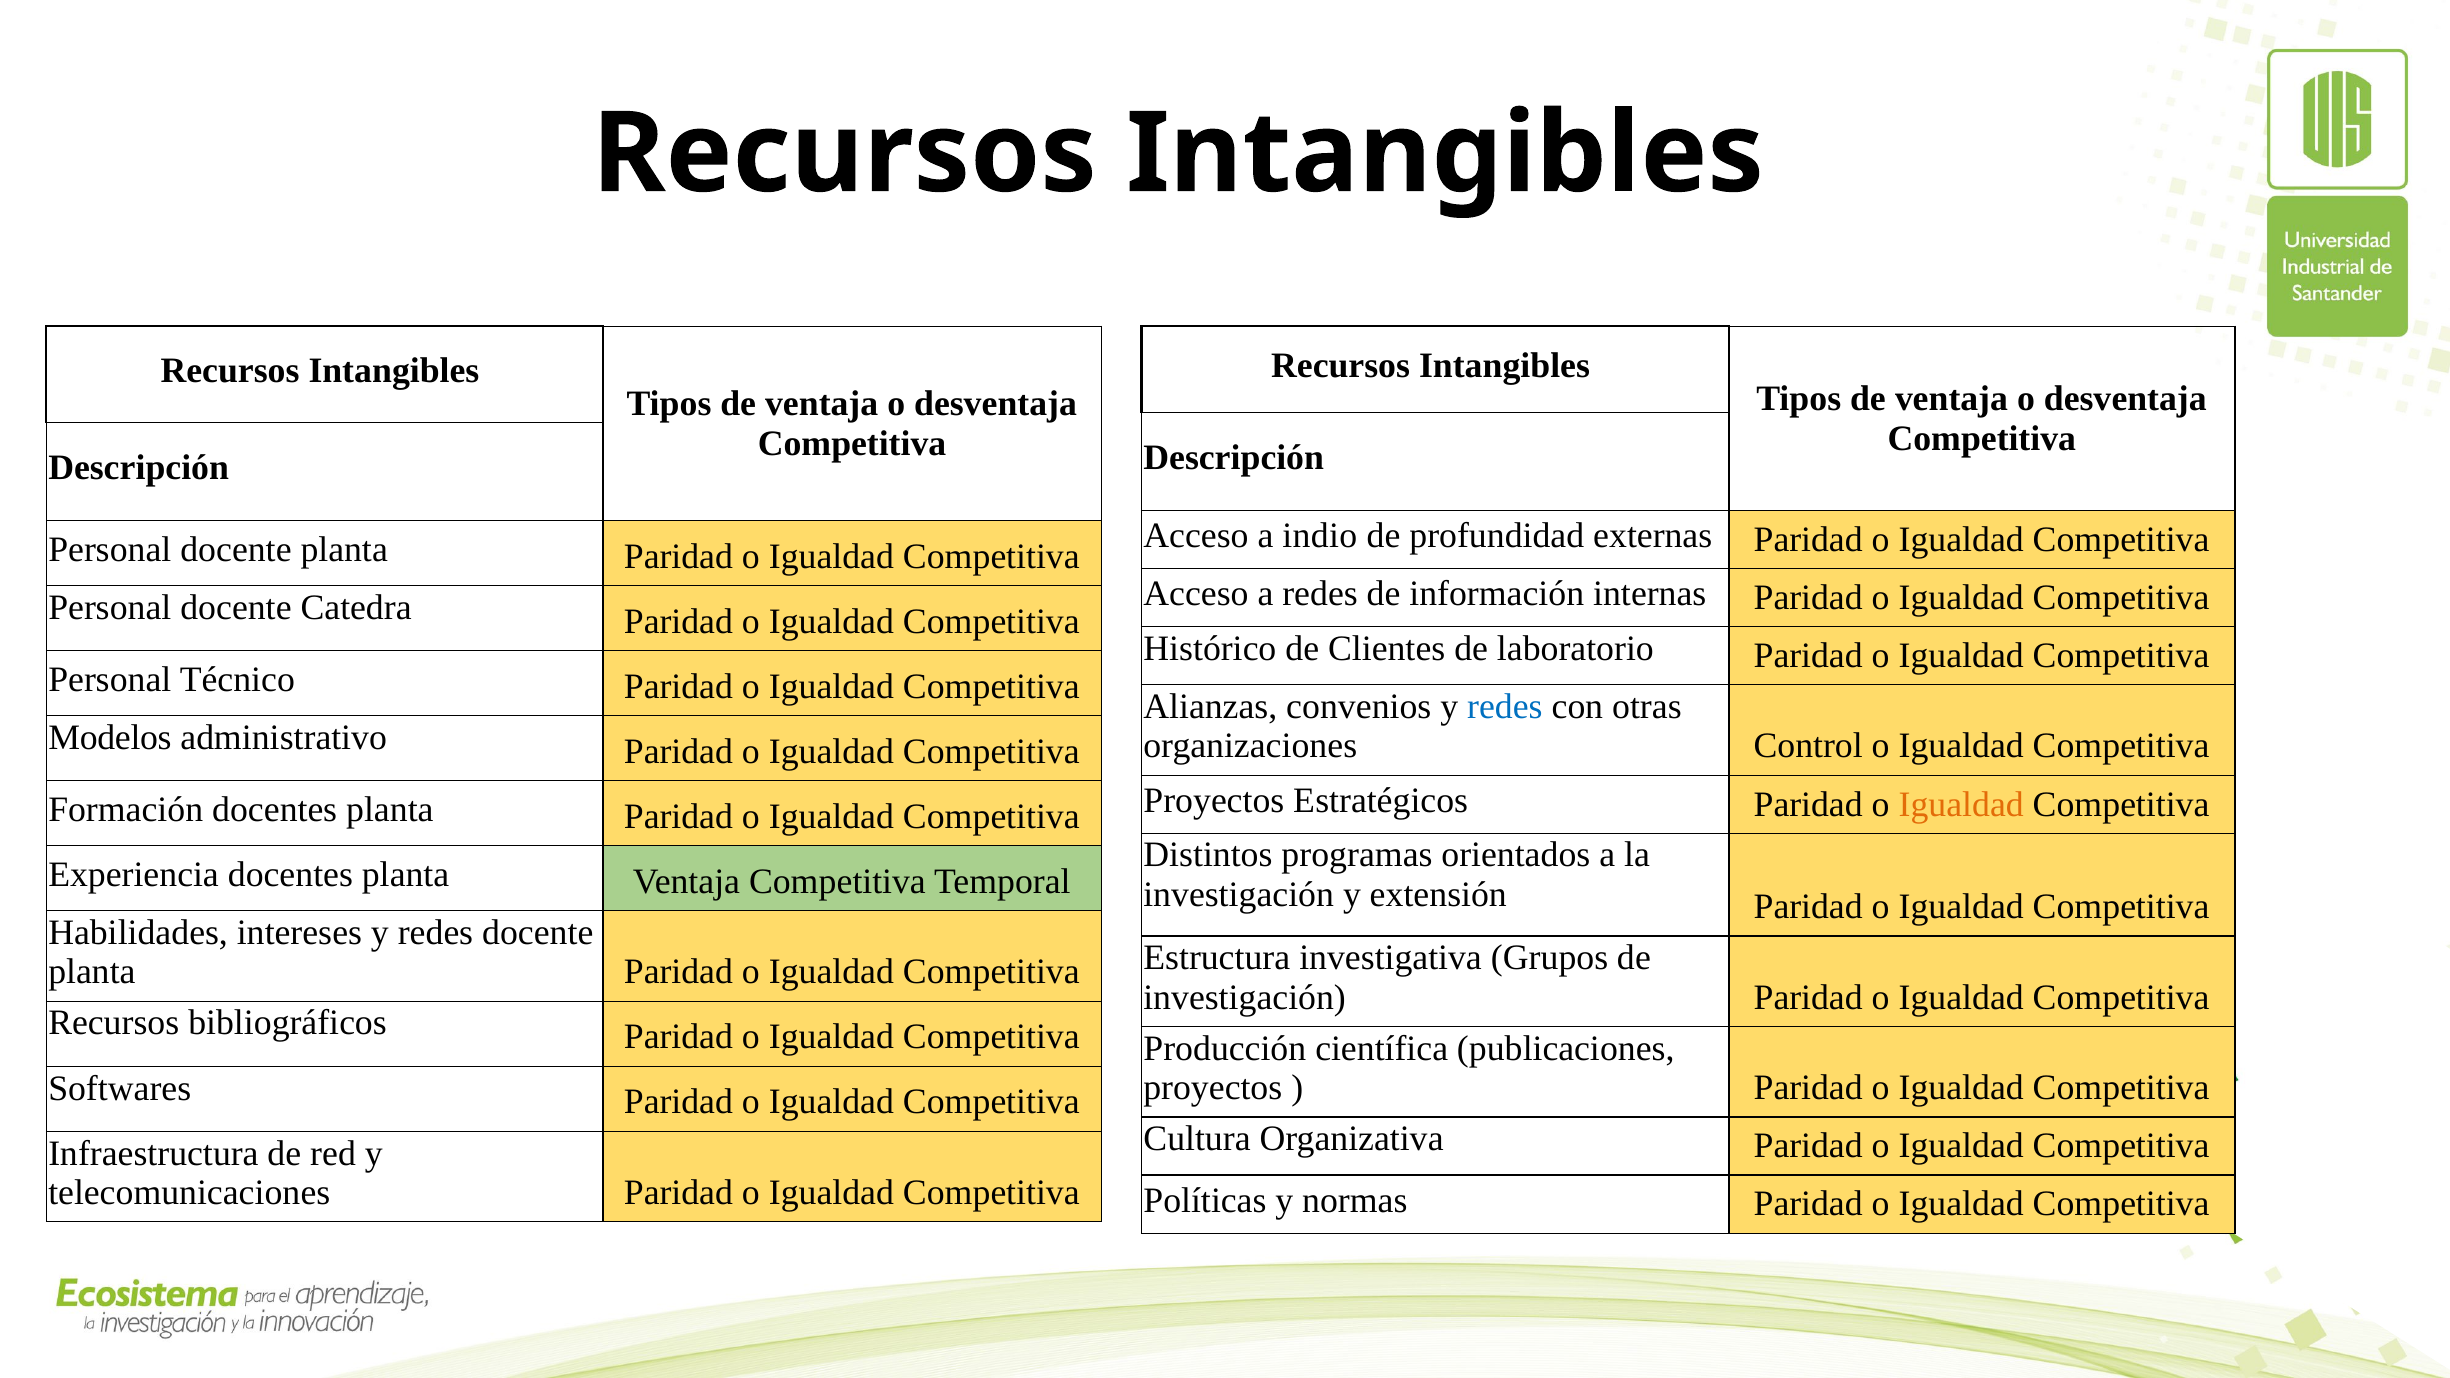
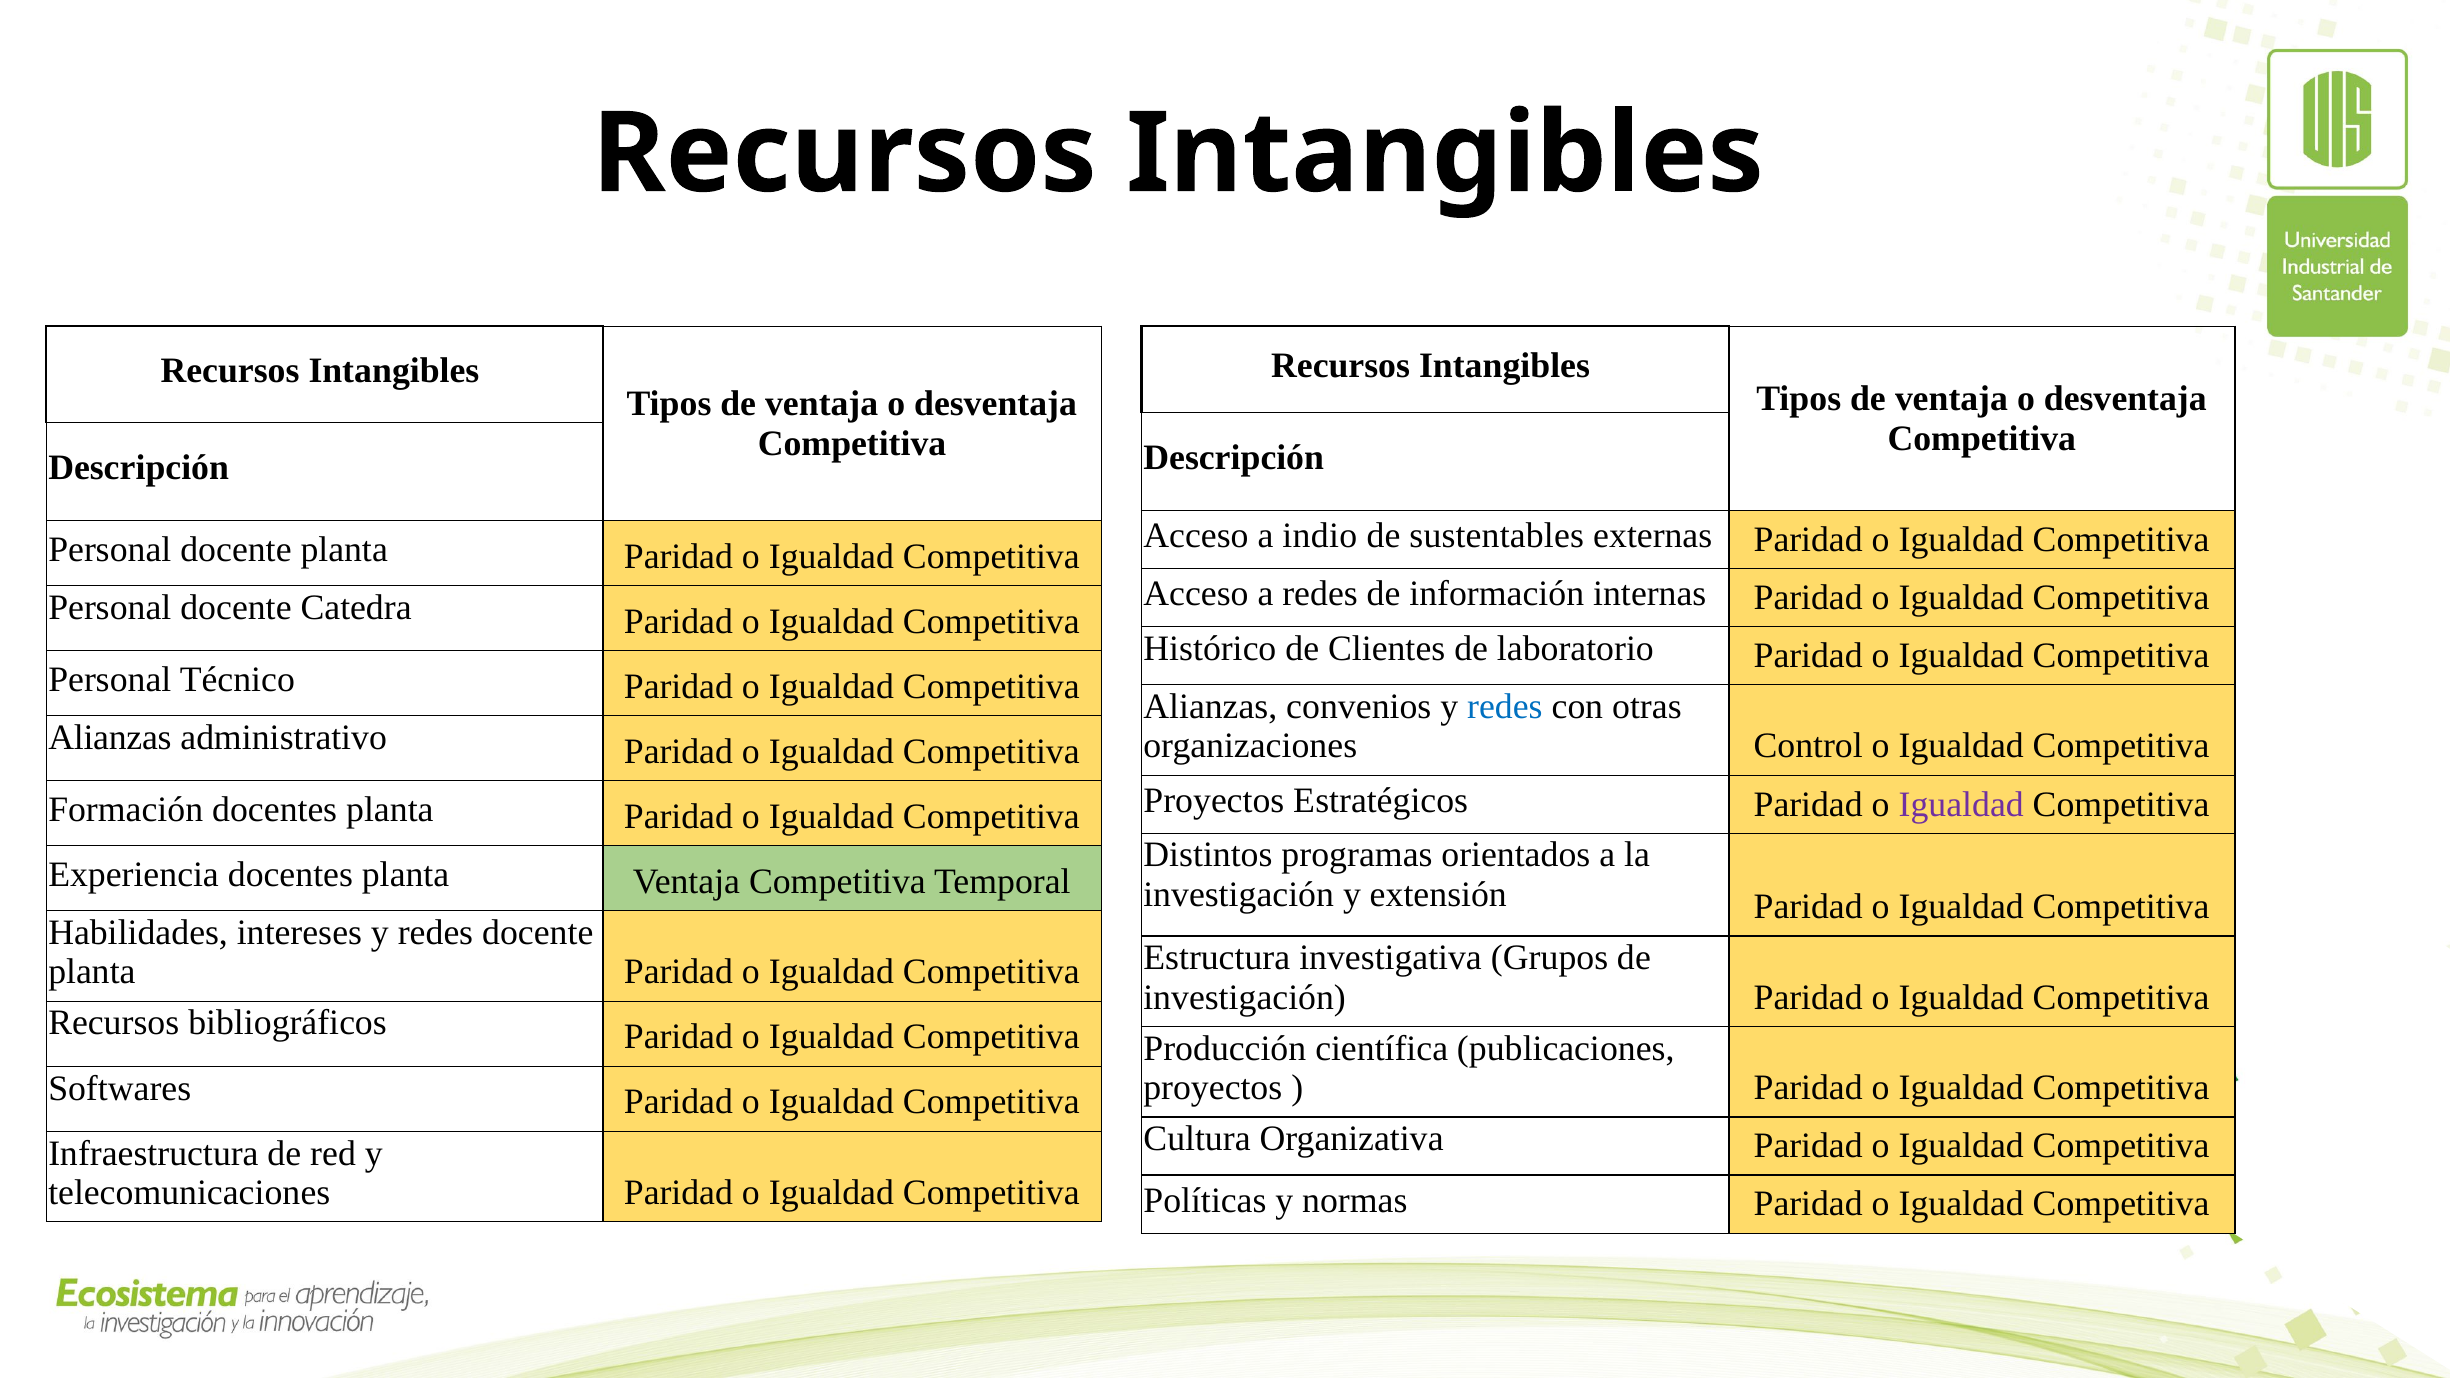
profundidad: profundidad -> sustentables
Modelos at (110, 738): Modelos -> Alianzas
Igualdad at (1961, 804) colour: orange -> purple
